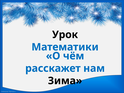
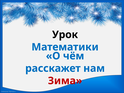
Зима colour: black -> red
